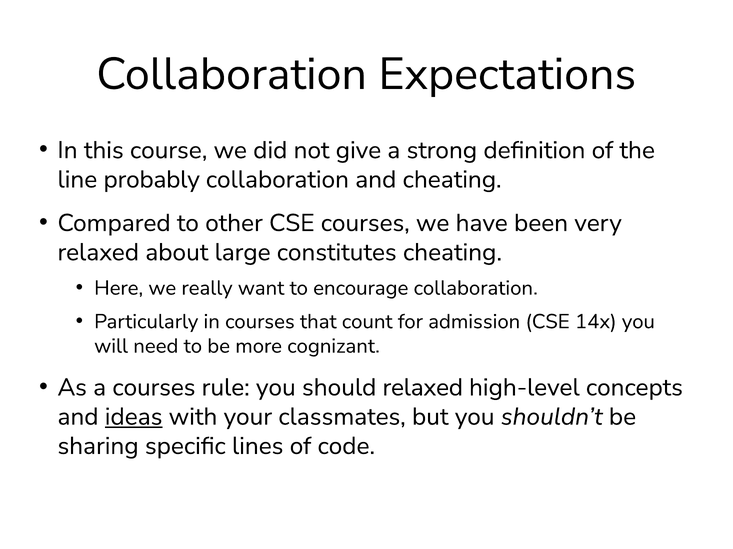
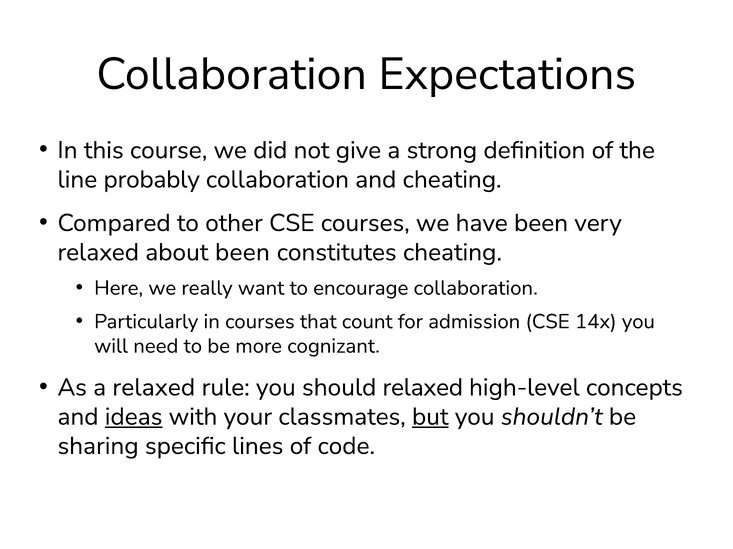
about large: large -> been
a courses: courses -> relaxed
but underline: none -> present
